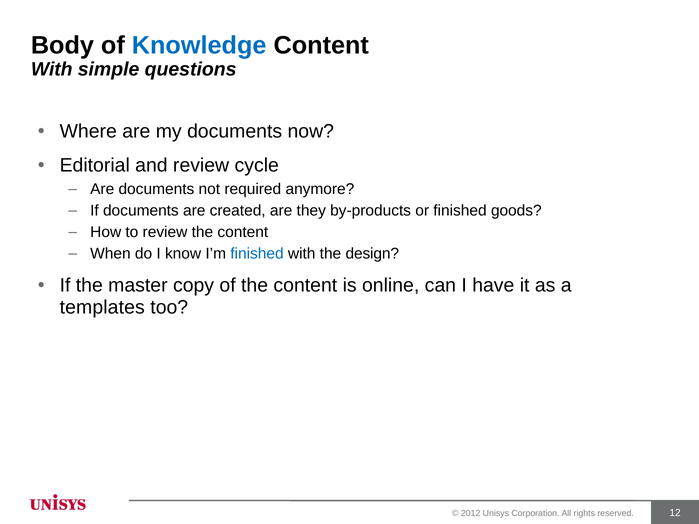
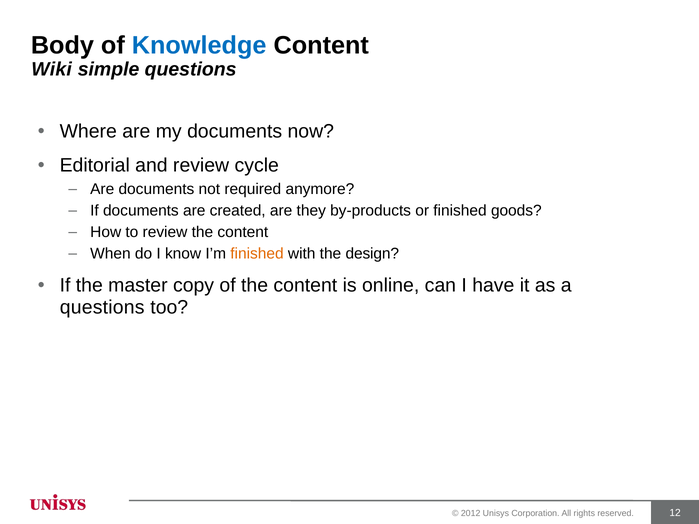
With at (52, 70): With -> Wiki
finished at (257, 254) colour: blue -> orange
templates at (102, 308): templates -> questions
